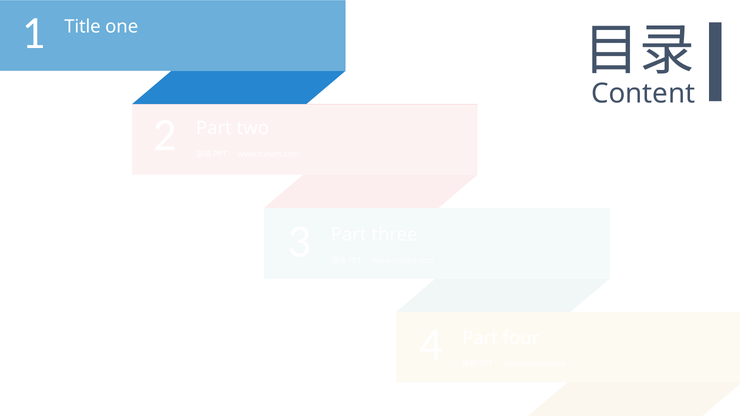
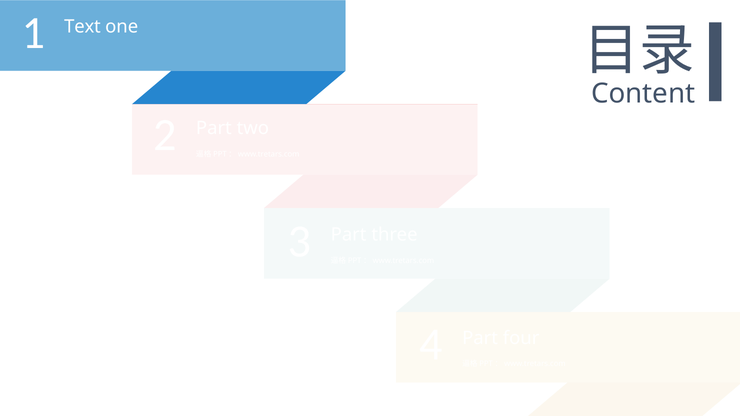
Title: Title -> Text
